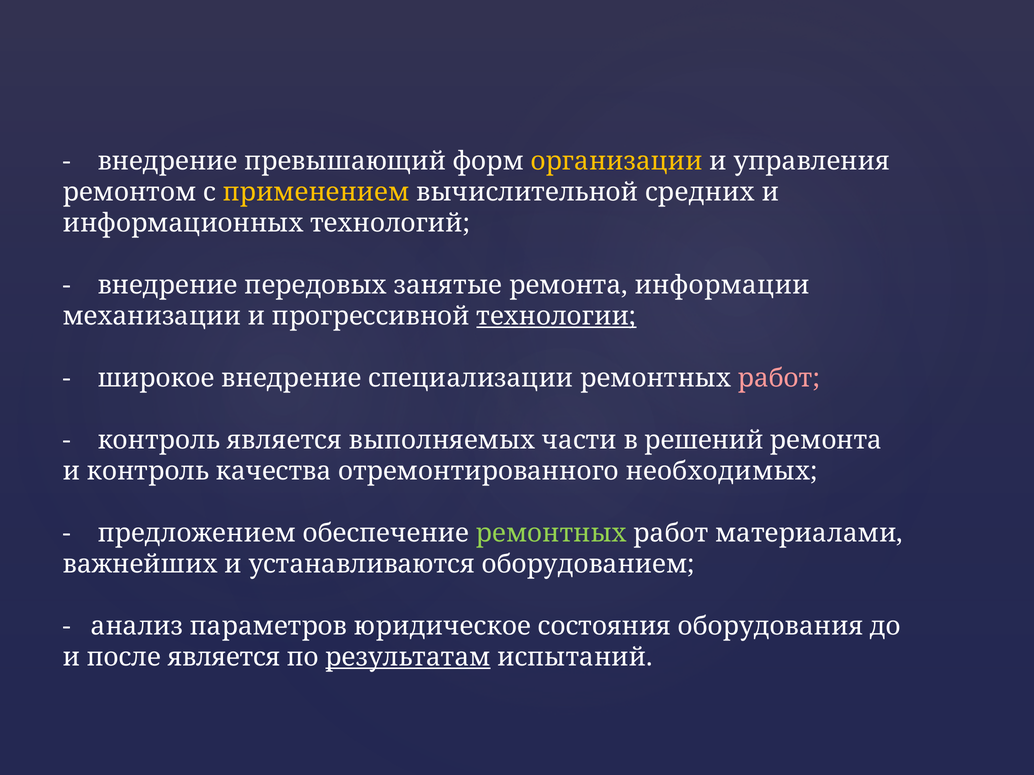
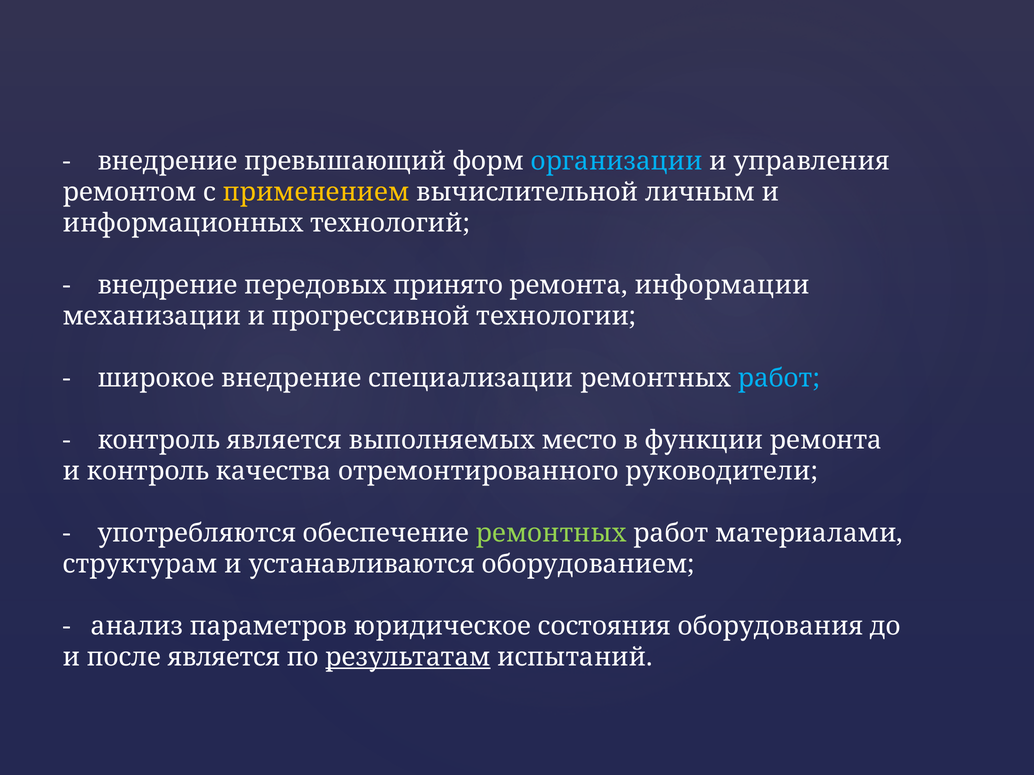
организации colour: yellow -> light blue
средних: средних -> личным
занятые: занятые -> принято
технологии underline: present -> none
работ at (779, 378) colour: pink -> light blue
части: части -> место
решений: решений -> функции
необходимых: необходимых -> руководители
предложением: предложением -> употребляются
важнейших: важнейших -> структурам
